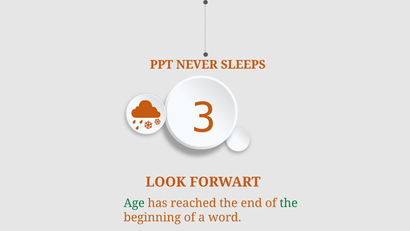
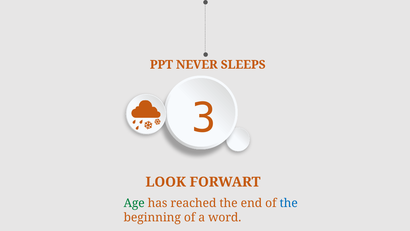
the at (289, 203) colour: green -> blue
